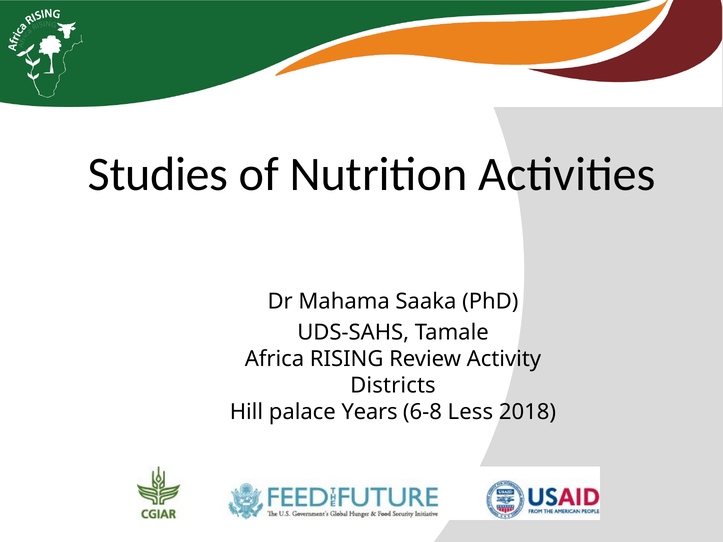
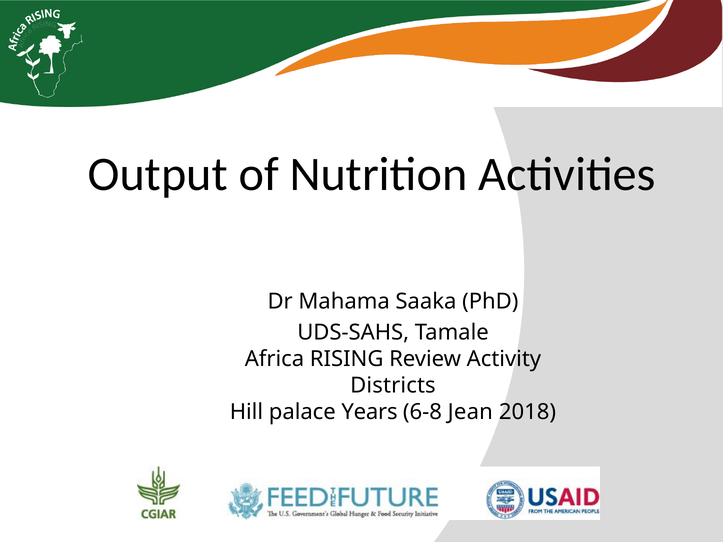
Studies: Studies -> Output
Less: Less -> Jean
